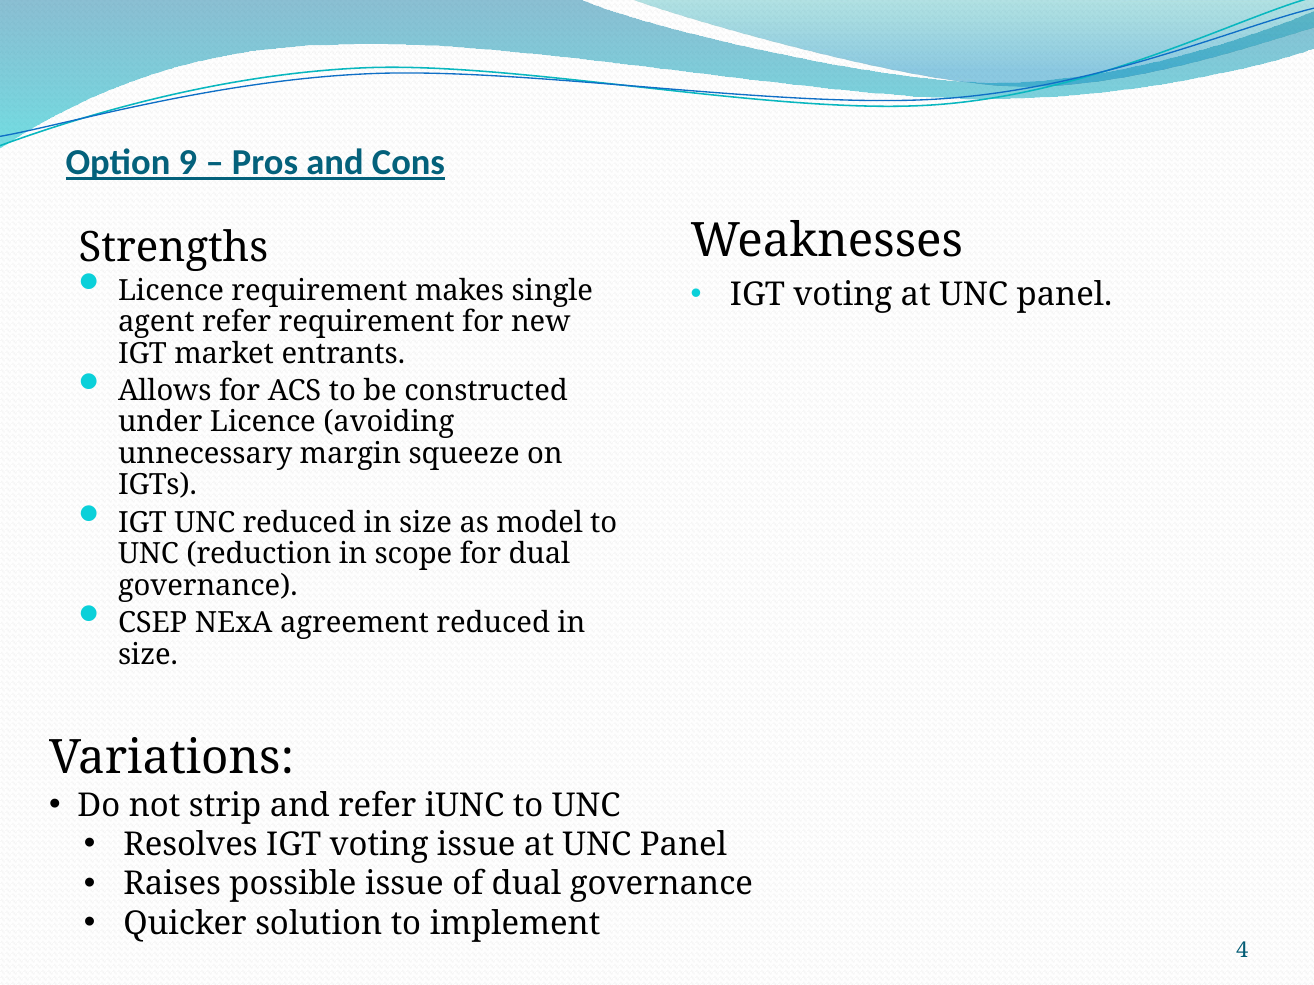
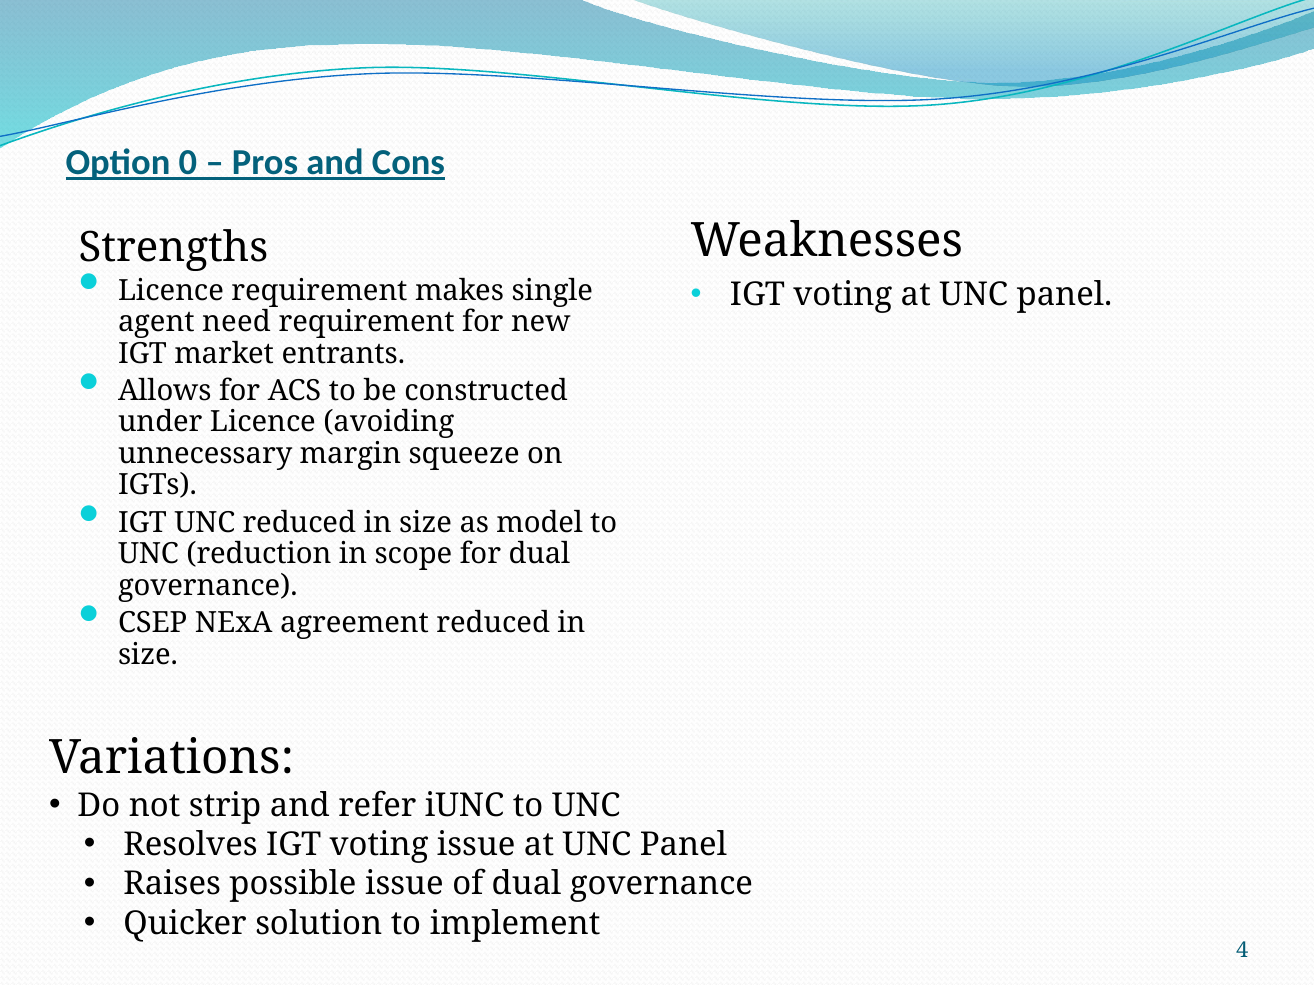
9: 9 -> 0
agent refer: refer -> need
